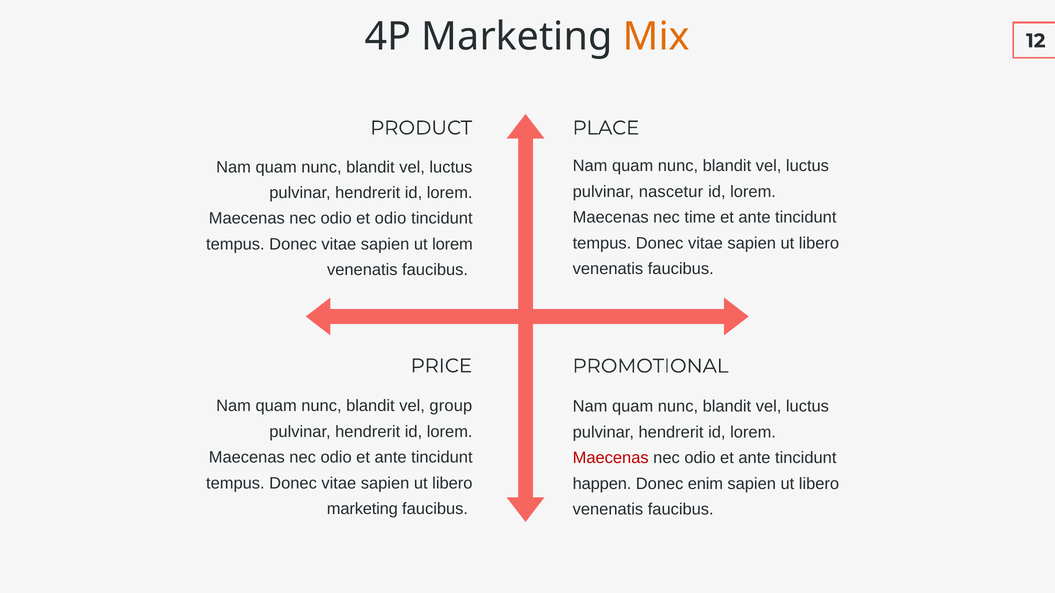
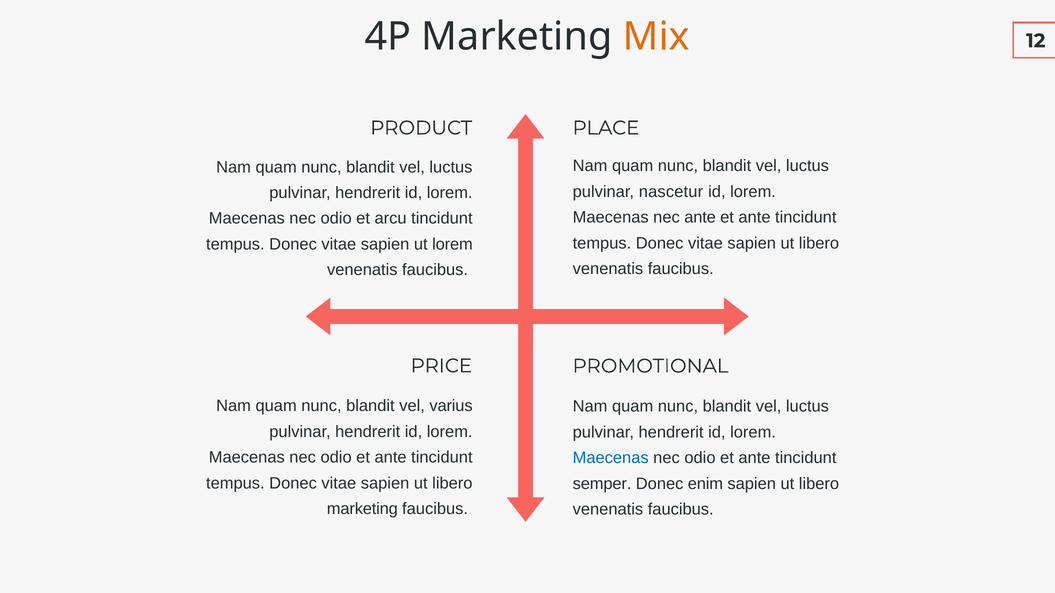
nec time: time -> ante
et odio: odio -> arcu
group: group -> varius
Maecenas at (611, 458) colour: red -> blue
happen: happen -> semper
